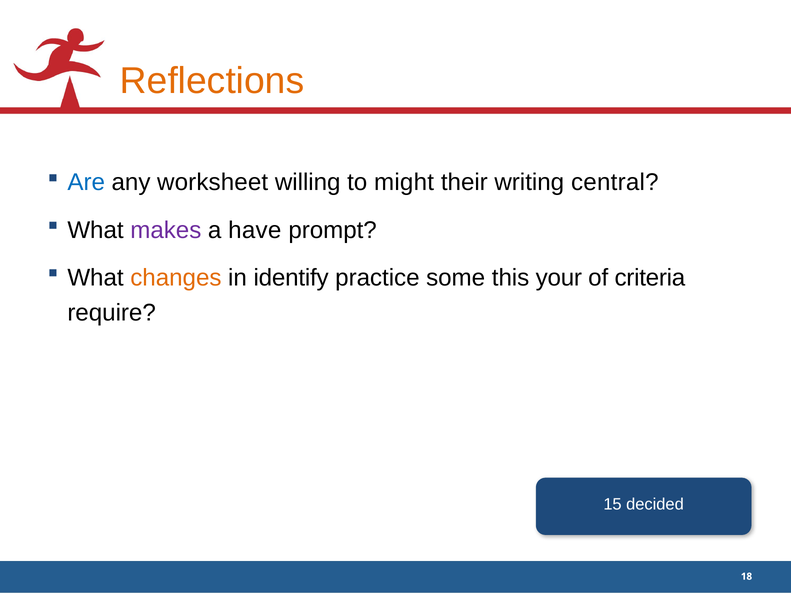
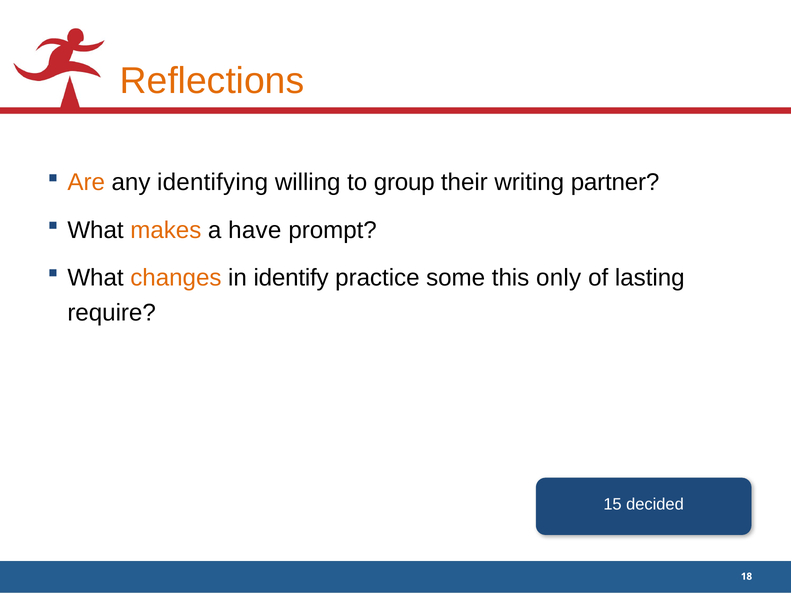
Are colour: blue -> orange
worksheet: worksheet -> identifying
might: might -> group
central: central -> partner
makes colour: purple -> orange
your: your -> only
criteria: criteria -> lasting
